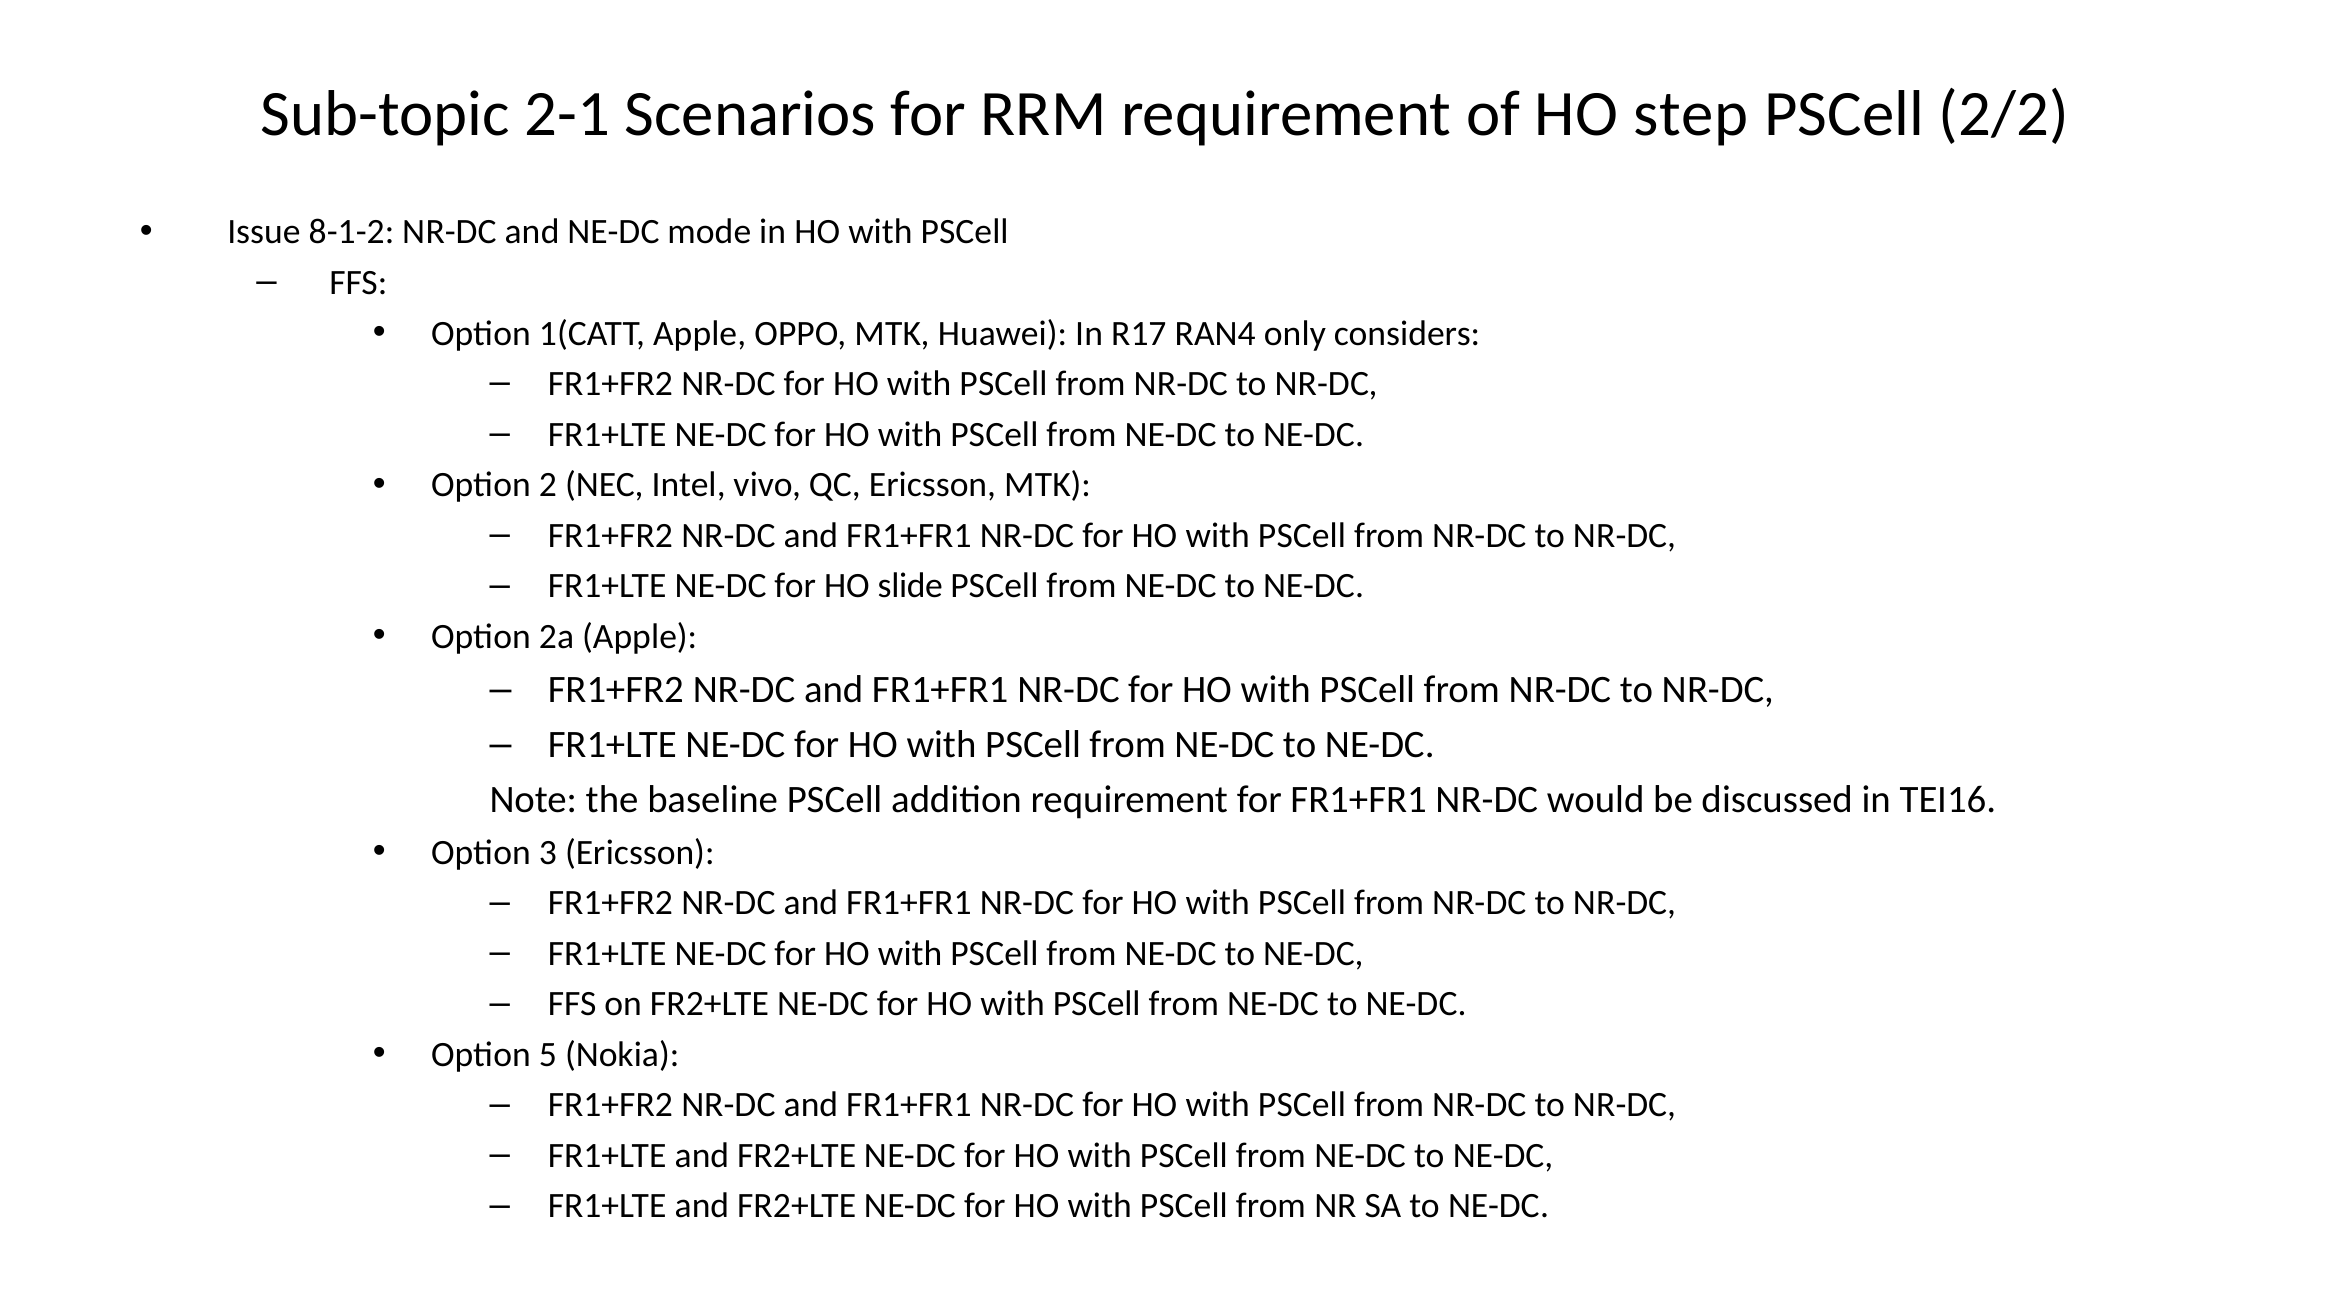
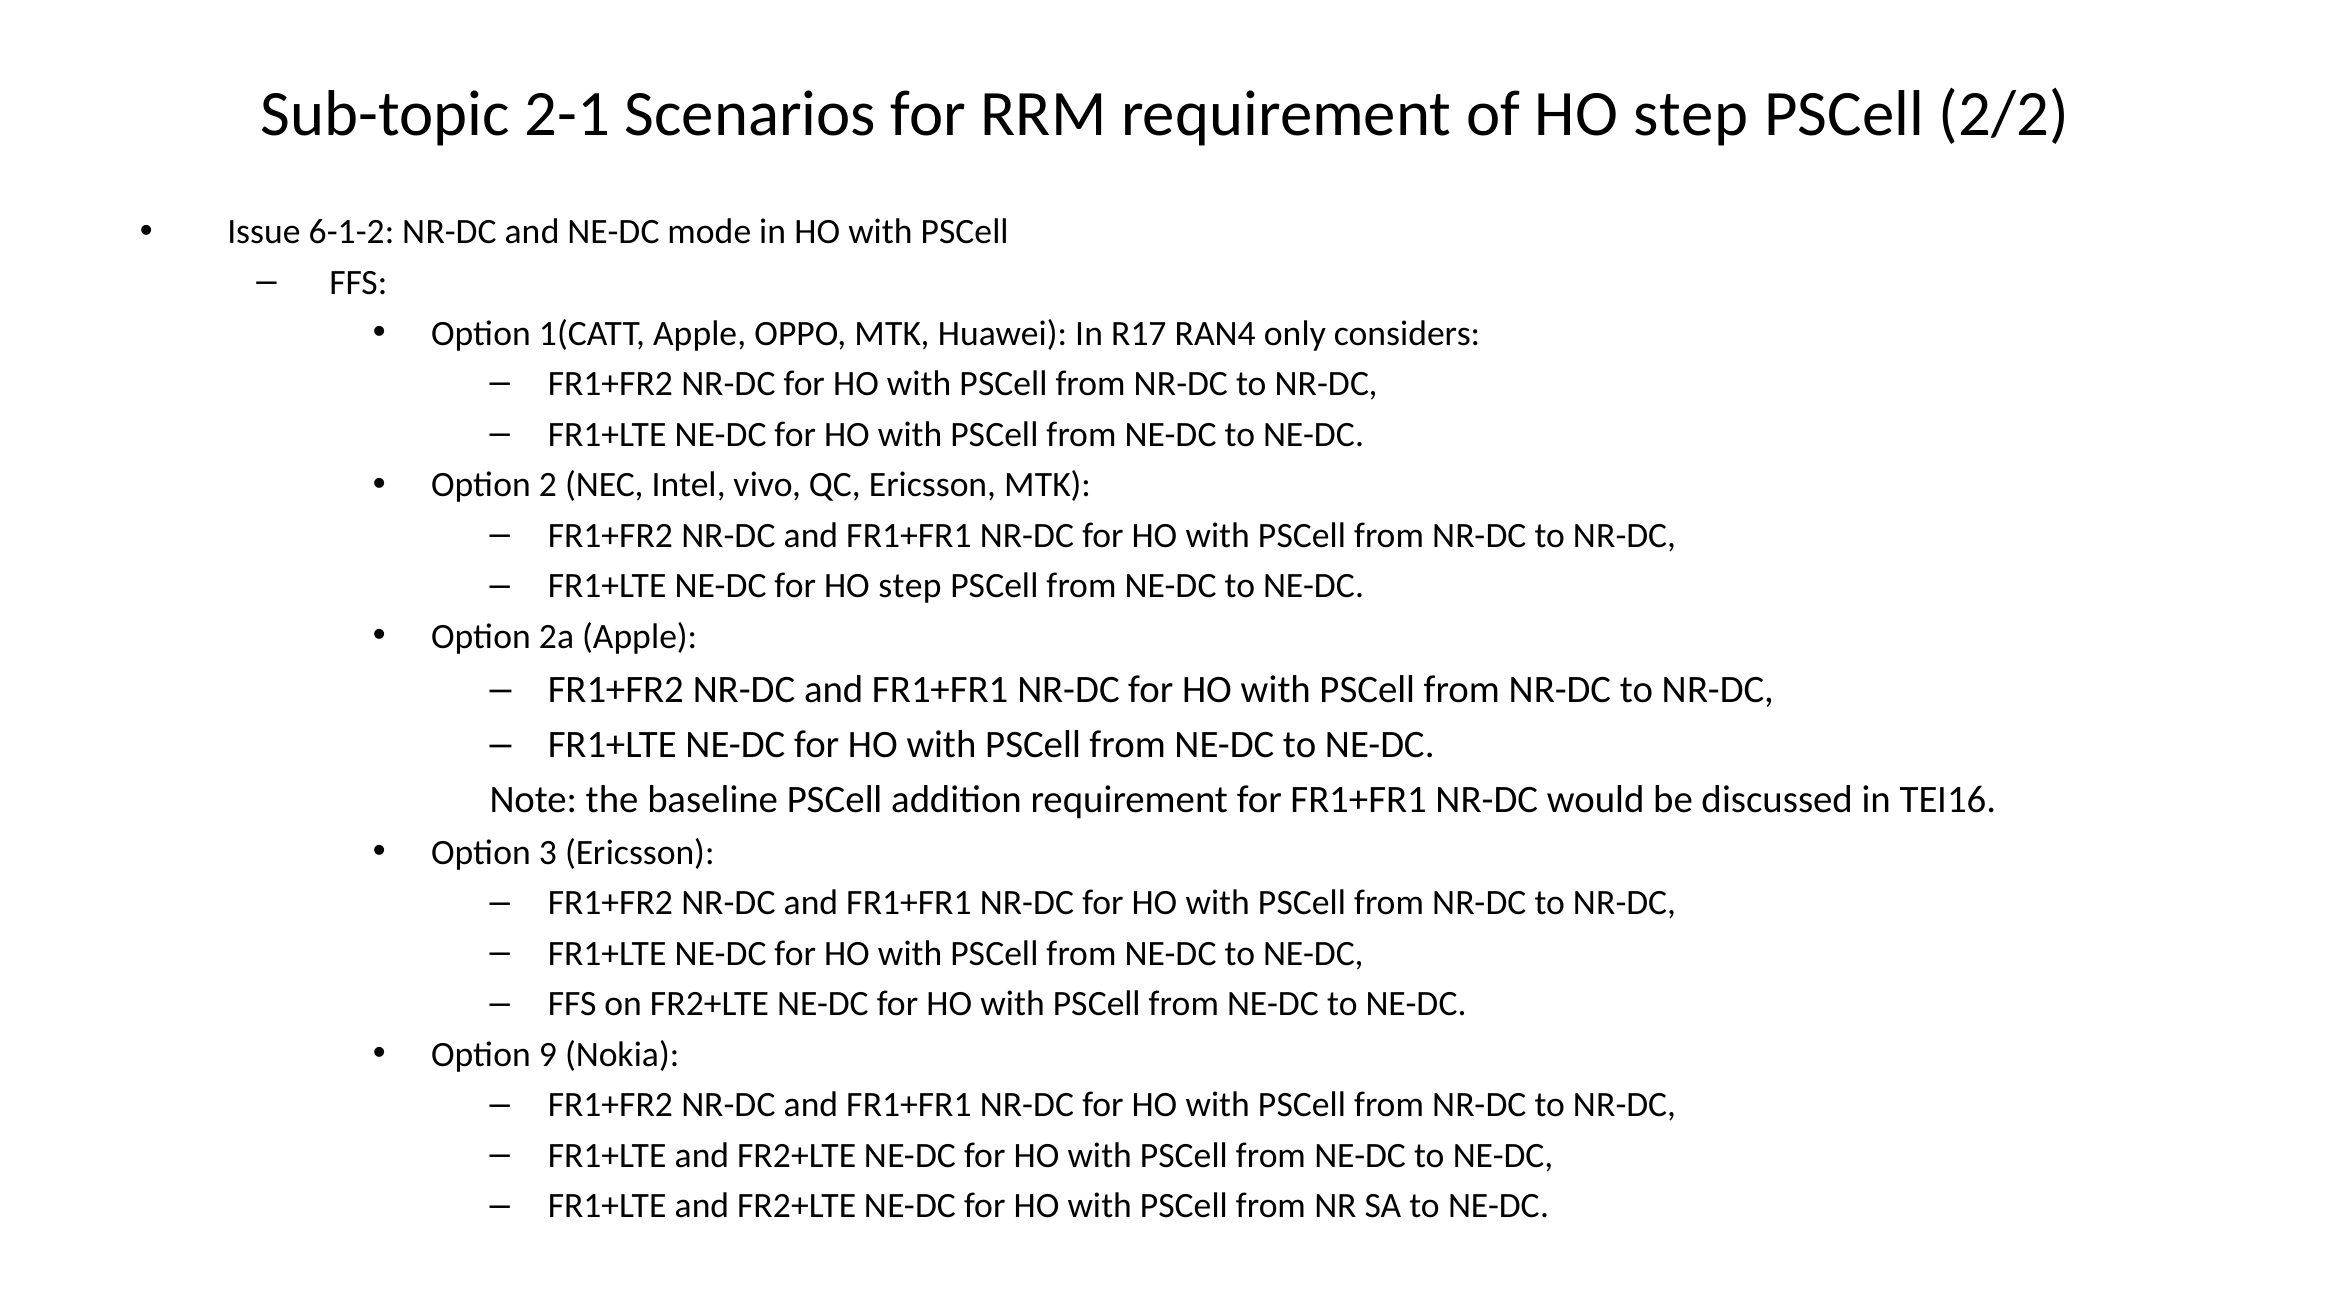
8-1-2: 8-1-2 -> 6-1-2
for HO slide: slide -> step
5: 5 -> 9
